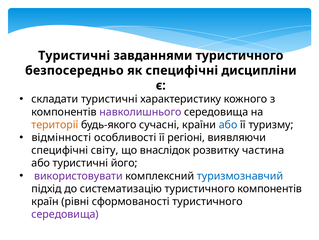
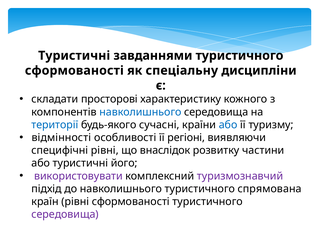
безпосередньо at (74, 70): безпосередньо -> сформованості
як специфічні: специфічні -> спеціальну
складати туристичні: туристичні -> просторові
навколишнього at (140, 112) colour: purple -> blue
території colour: orange -> blue
специфічні світу: світу -> рівні
частина: частина -> частини
туризмознавчий colour: blue -> purple
до систематизацію: систематизацію -> навколишнього
туристичного компонентів: компонентів -> спрямована
